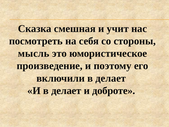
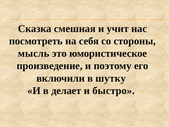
включили в делает: делает -> шутку
доброте: доброте -> быстро
